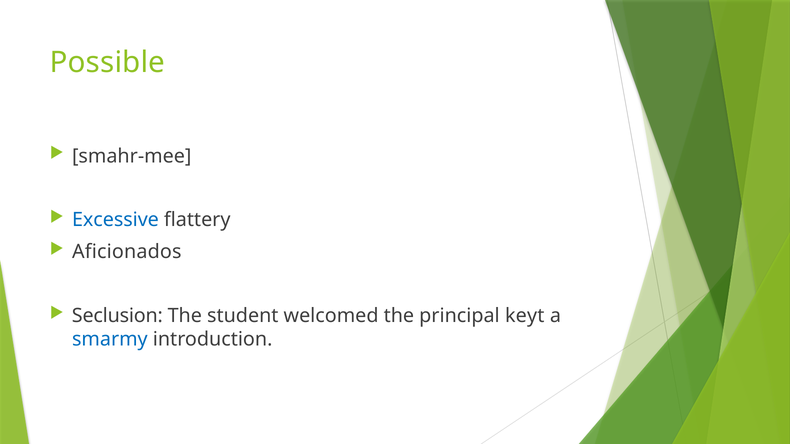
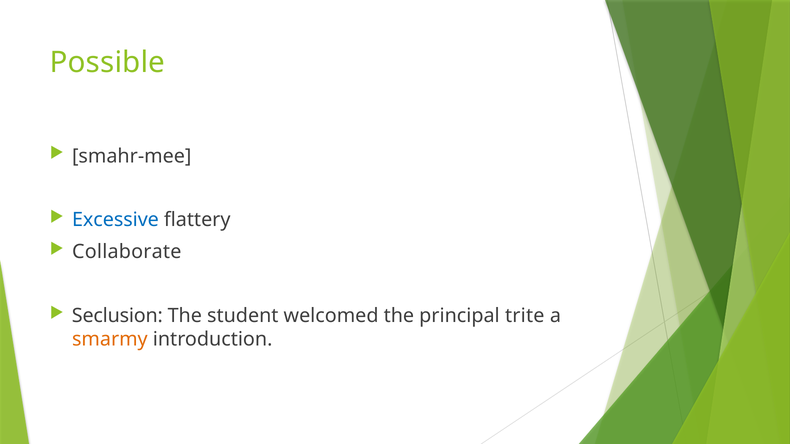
Aficionados: Aficionados -> Collaborate
keyt: keyt -> trite
smarmy colour: blue -> orange
